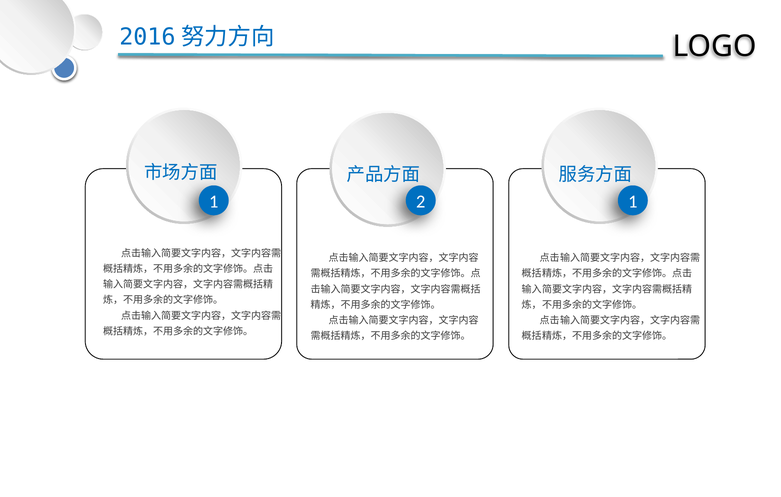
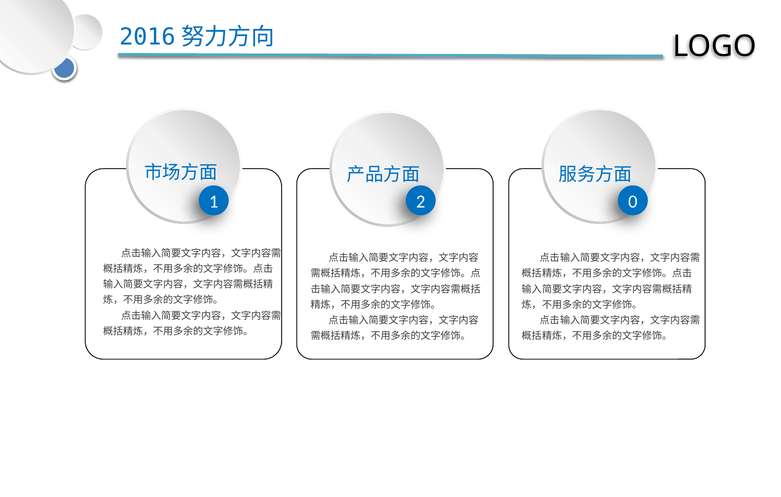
2 1: 1 -> 0
